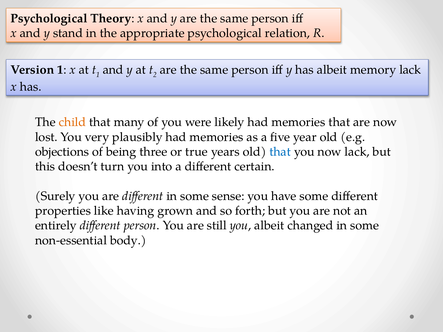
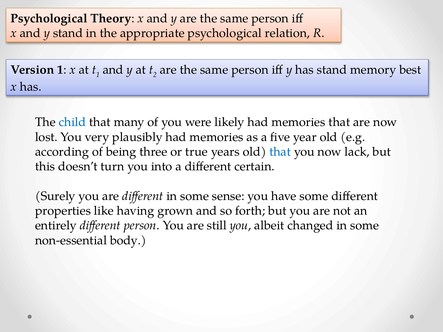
has albeit: albeit -> stand
memory lack: lack -> best
child colour: orange -> blue
objections: objections -> according
